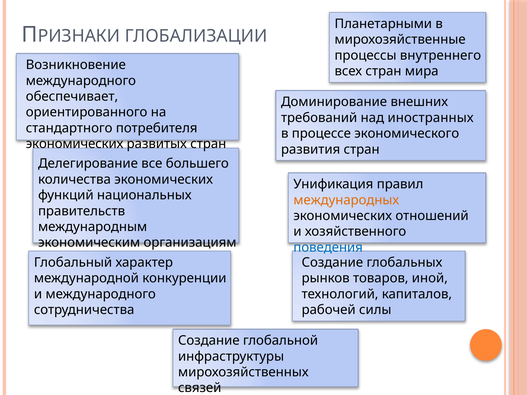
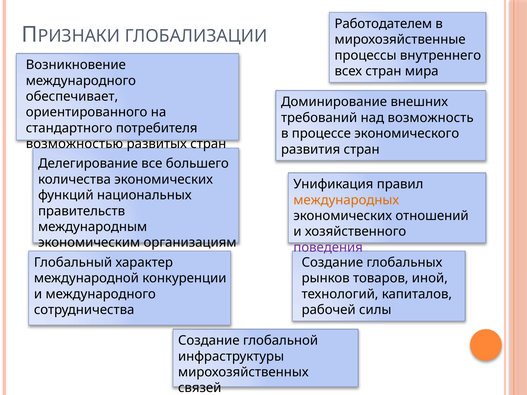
Планетарными: Планетарными -> Работодателем
иностранных: иностранных -> возможность
экономических at (75, 144): экономических -> возможностью
поведения colour: blue -> purple
